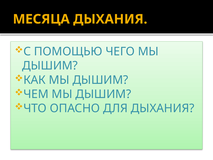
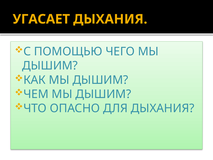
МЕСЯЦА: МЕСЯЦА -> УГАСАЕТ
